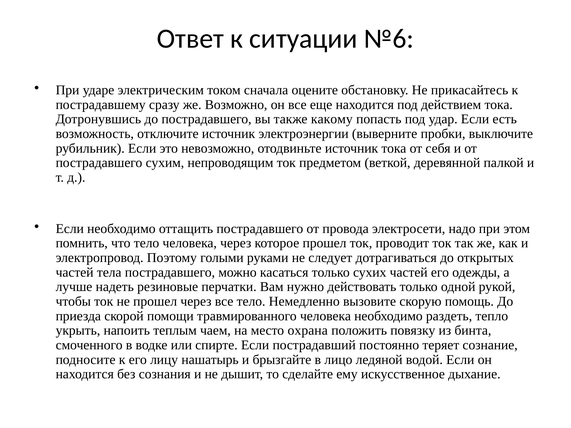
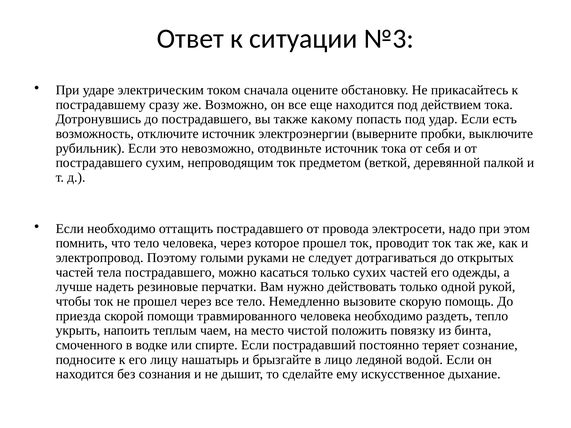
№6: №6 -> №3
охрана: охрана -> чистой
